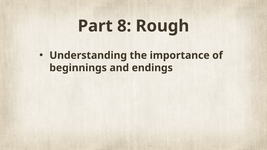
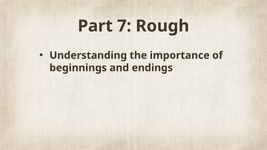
8: 8 -> 7
